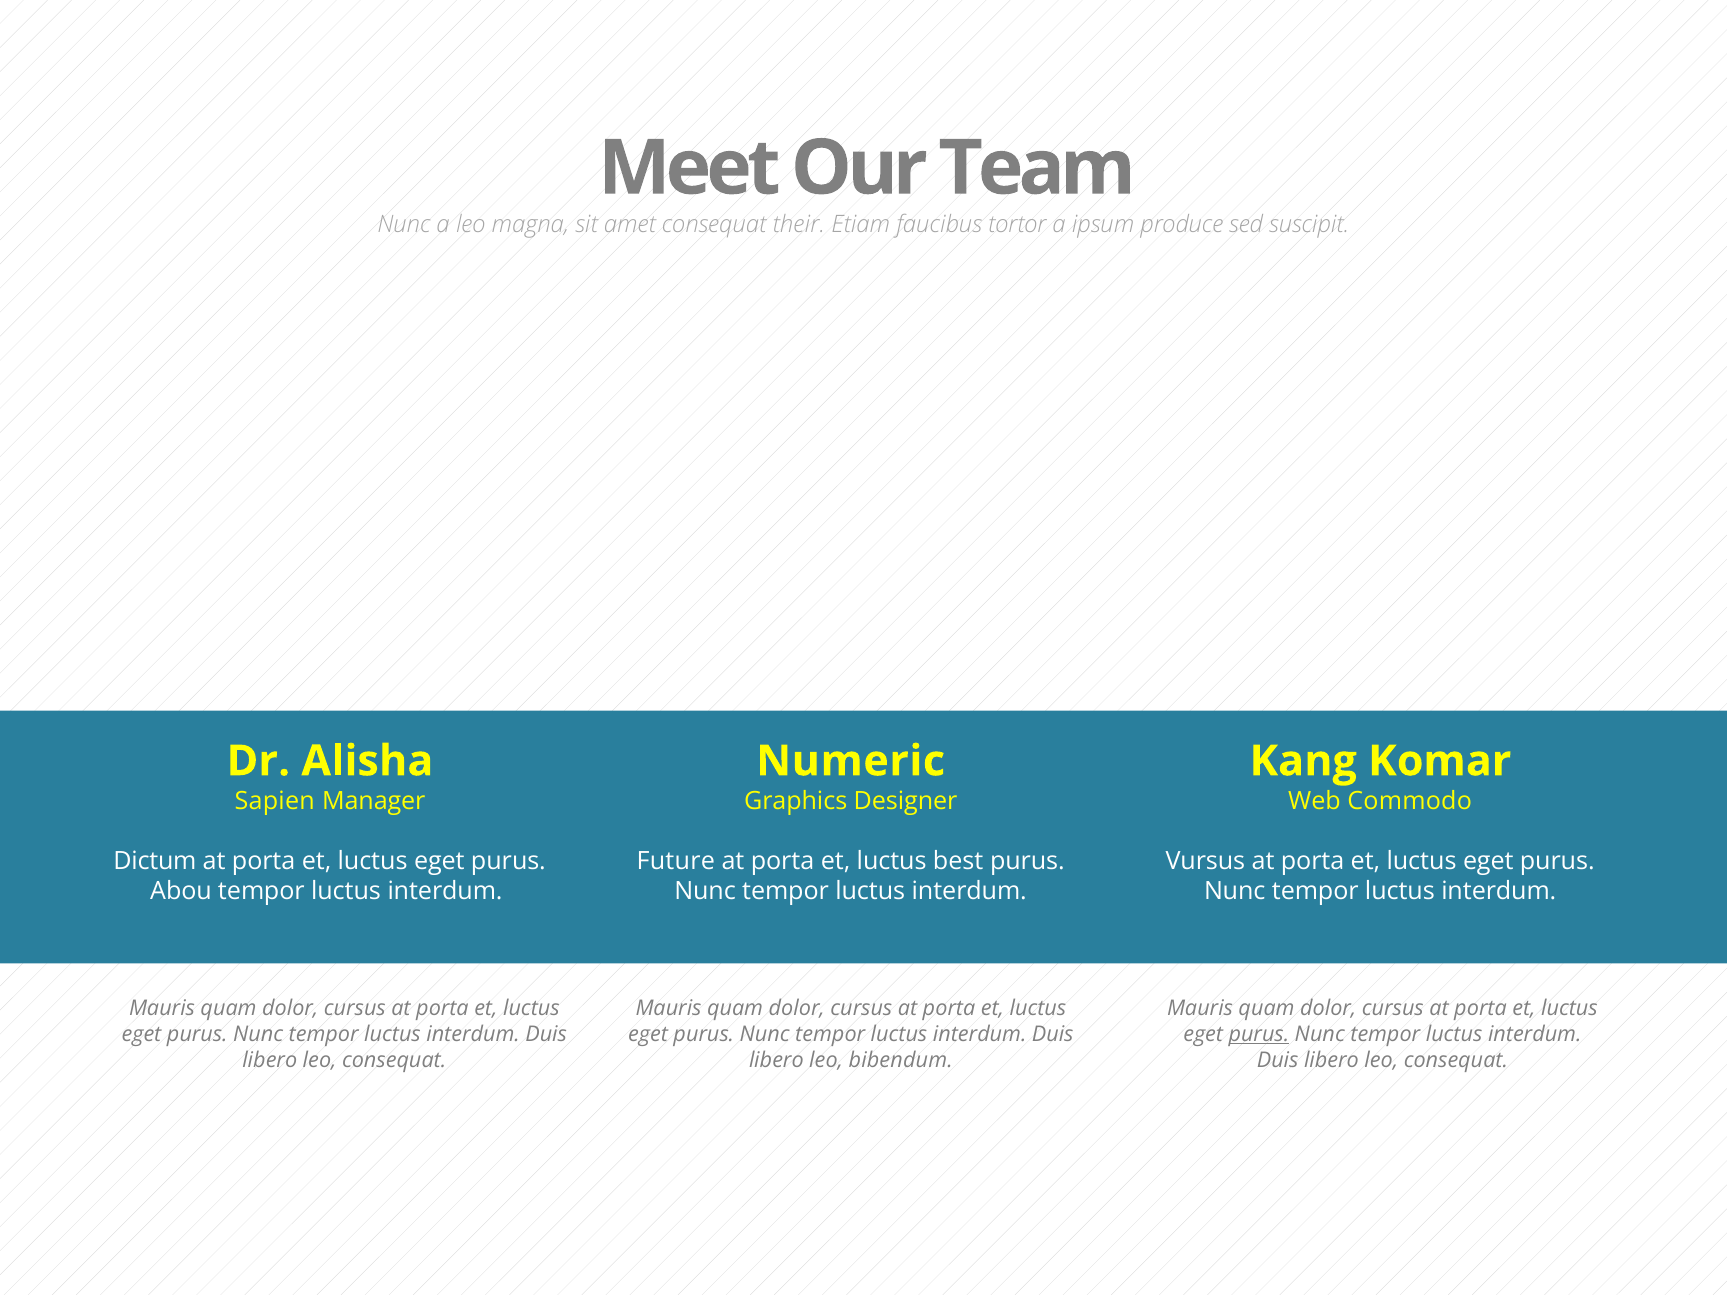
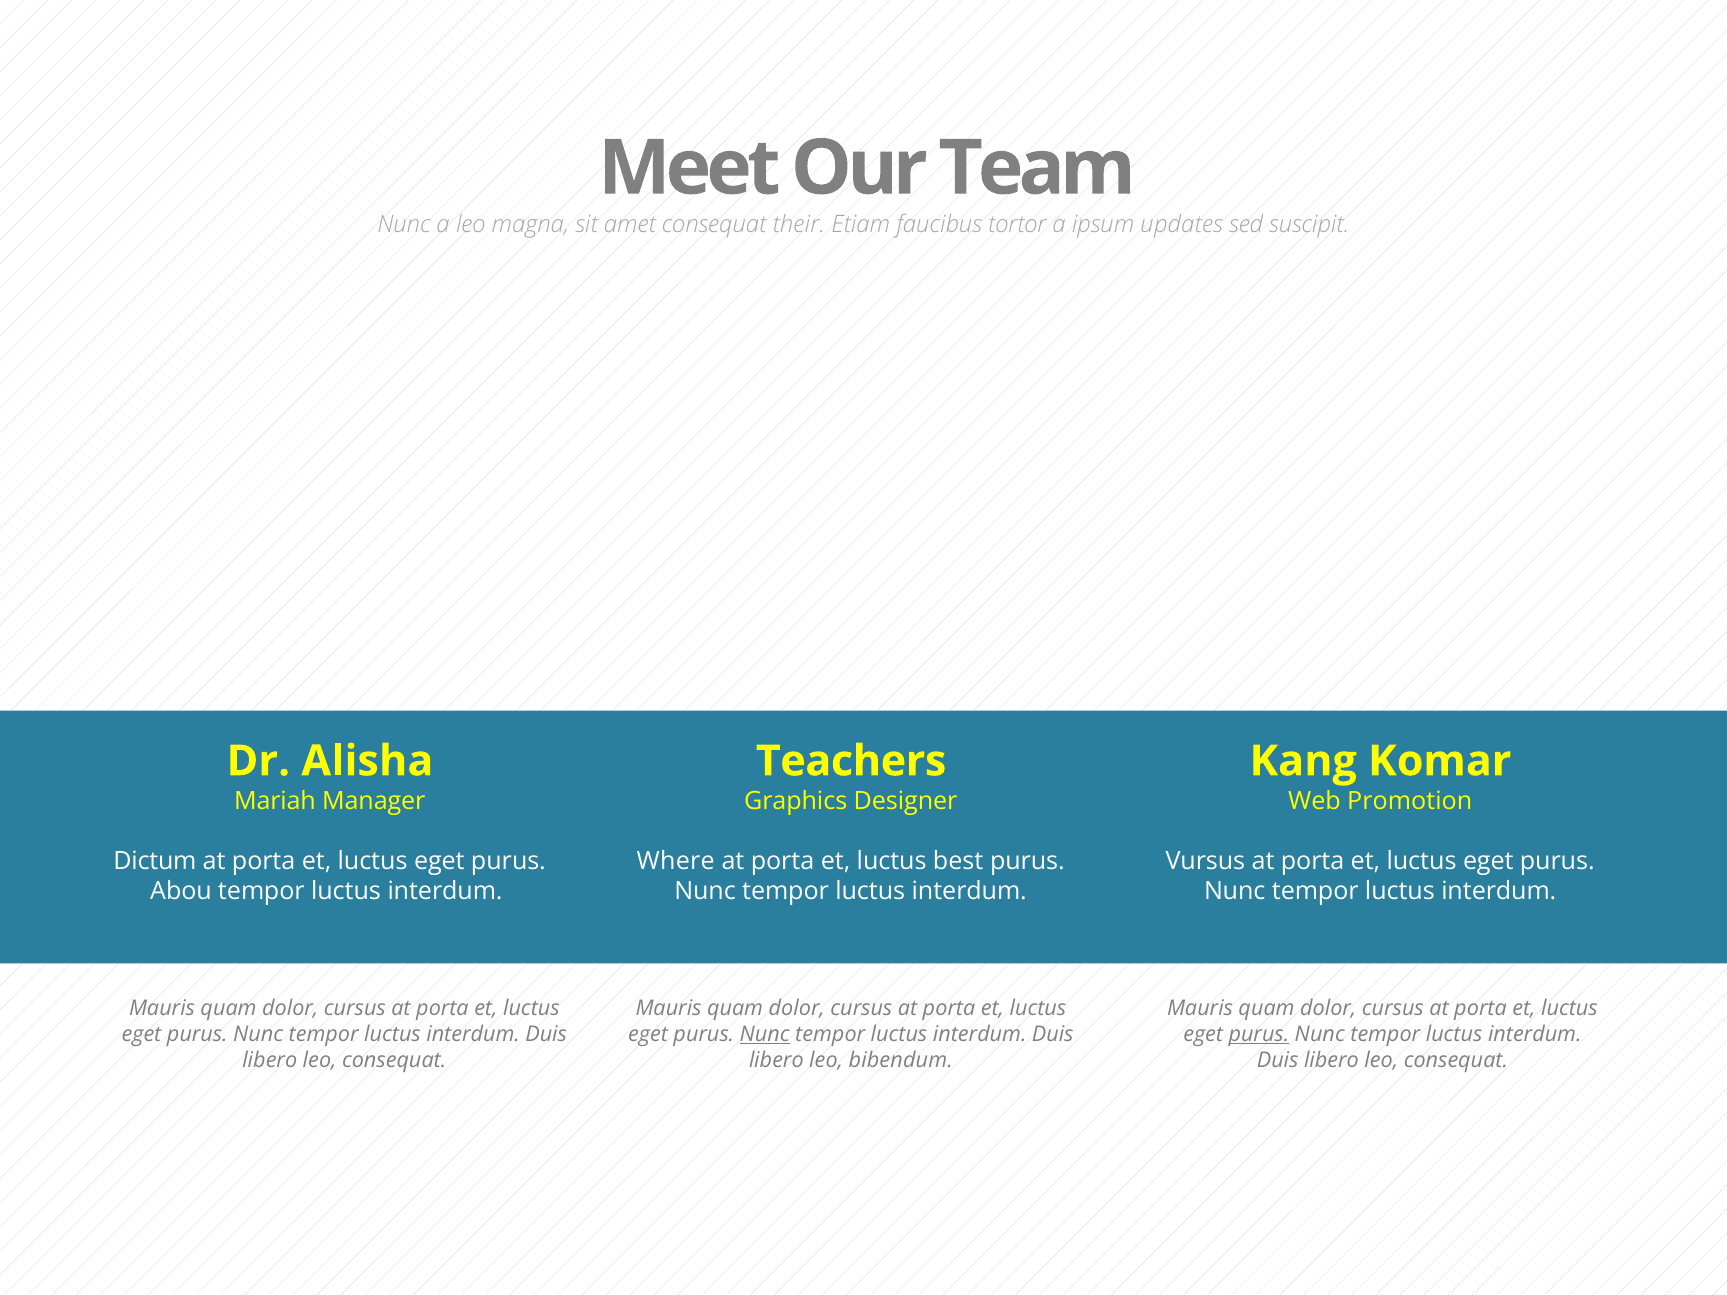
produce: produce -> updates
Numeric: Numeric -> Teachers
Sapien: Sapien -> Mariah
Commodo: Commodo -> Promotion
Future: Future -> Where
Nunc at (765, 1035) underline: none -> present
